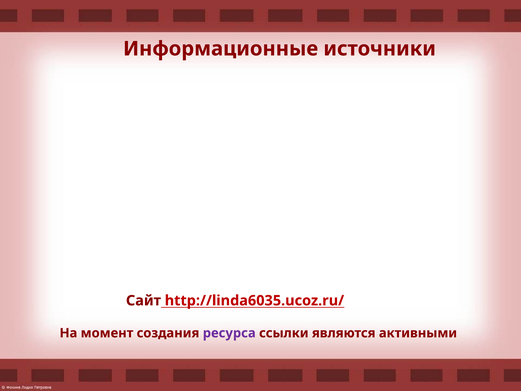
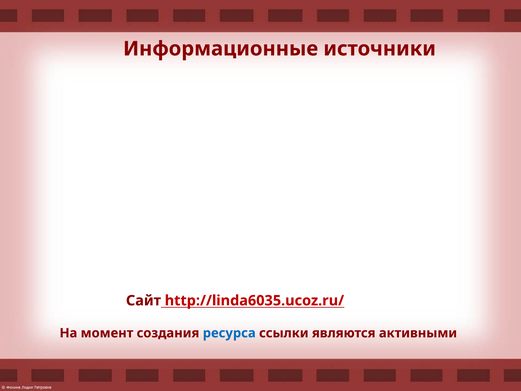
ресурса colour: purple -> blue
